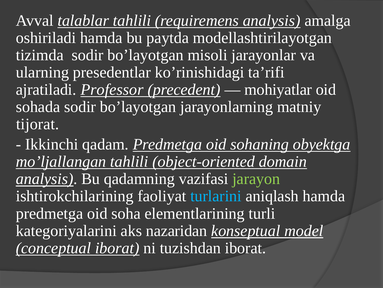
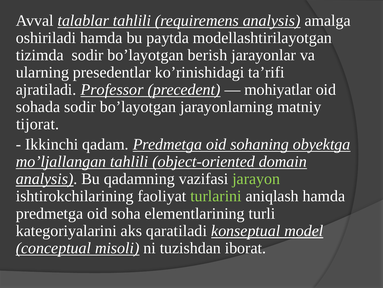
misoli: misoli -> berish
turlarini colour: light blue -> light green
nazaridan: nazaridan -> qaratiladi
conceptual iborat: iborat -> misoli
